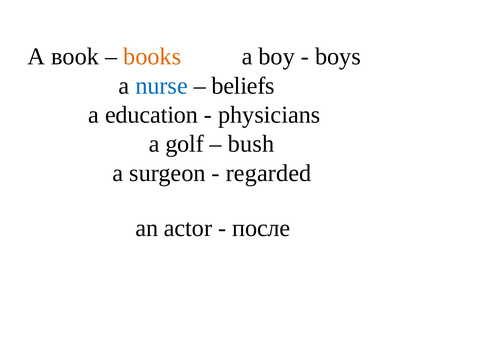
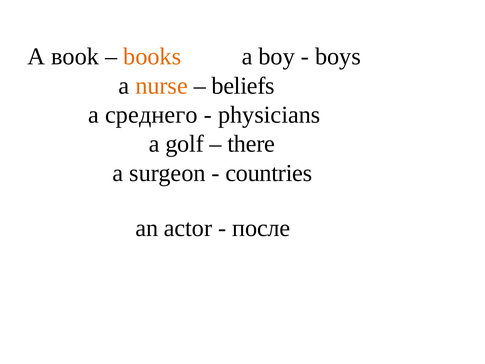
nurse colour: blue -> orange
education: education -> среднего
bush: bush -> there
regarded: regarded -> countries
